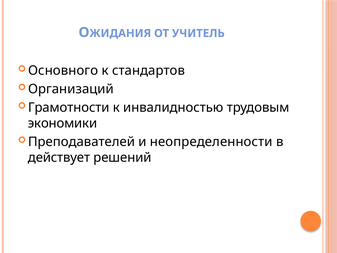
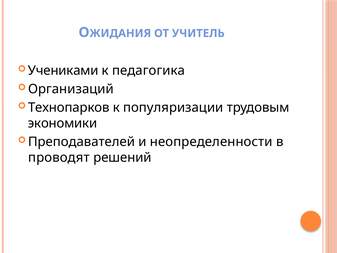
Основного: Основного -> Учениками
стандартов: стандартов -> педагогика
Грамотности: Грамотности -> Технопарков
инвалидностью: инвалидностью -> популяризации
действует: действует -> проводят
